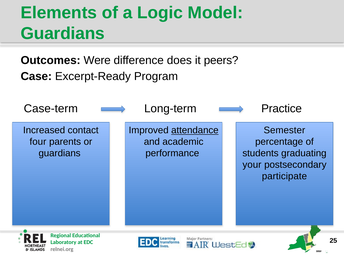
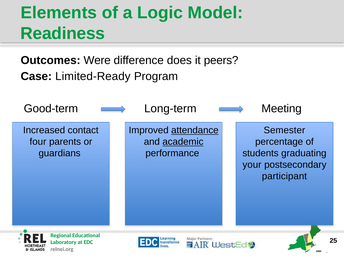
Guardians at (63, 33): Guardians -> Readiness
Excerpt-Ready: Excerpt-Ready -> Limited-Ready
Case-term: Case-term -> Good-term
Practice: Practice -> Meeting
academic underline: none -> present
participate: participate -> participant
